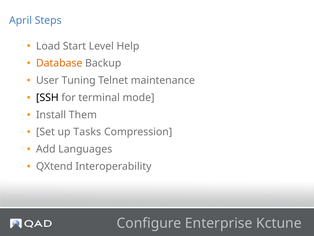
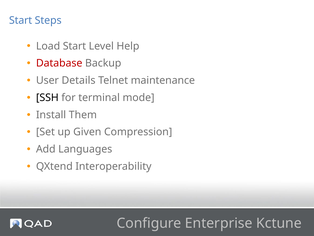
April at (21, 20): April -> Start
Database colour: orange -> red
Tuning: Tuning -> Details
Tasks: Tasks -> Given
